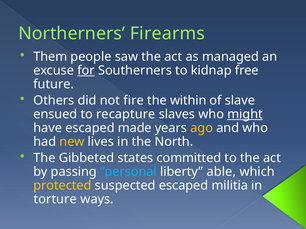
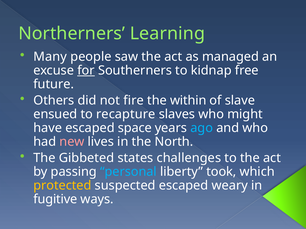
Firearms: Firearms -> Learning
Them: Them -> Many
might underline: present -> none
made: made -> space
ago colour: yellow -> light blue
new colour: yellow -> pink
committed: committed -> challenges
able: able -> took
militia: militia -> weary
torture: torture -> fugitive
